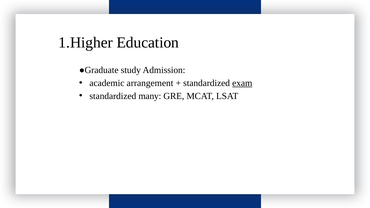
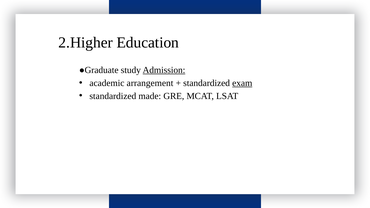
1.Higher: 1.Higher -> 2.Higher
Admission underline: none -> present
many: many -> made
